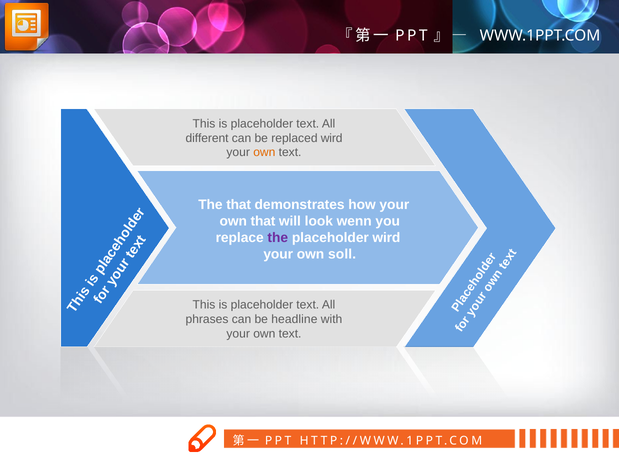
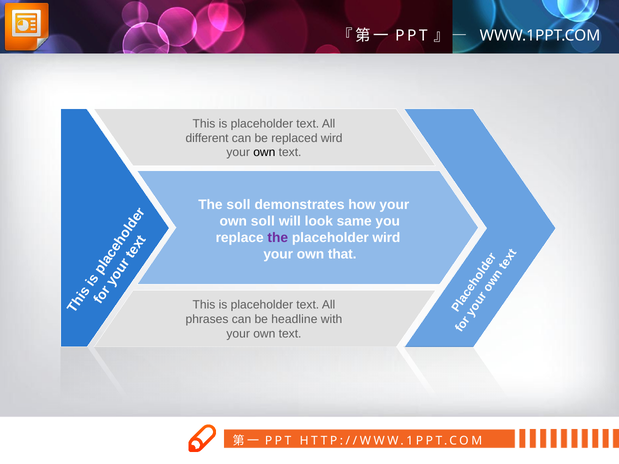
own at (264, 153) colour: orange -> black
The that: that -> soll
own that: that -> soll
wenn: wenn -> same
soll: soll -> that
